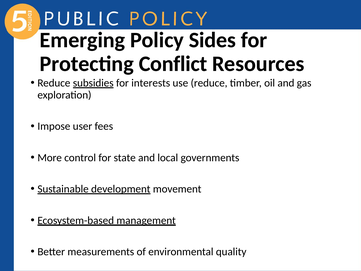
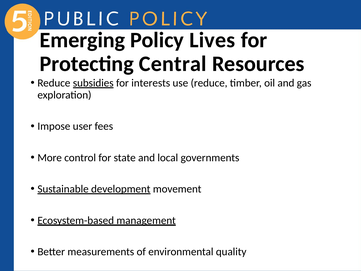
Sides: Sides -> Lives
Conflict: Conflict -> Central
